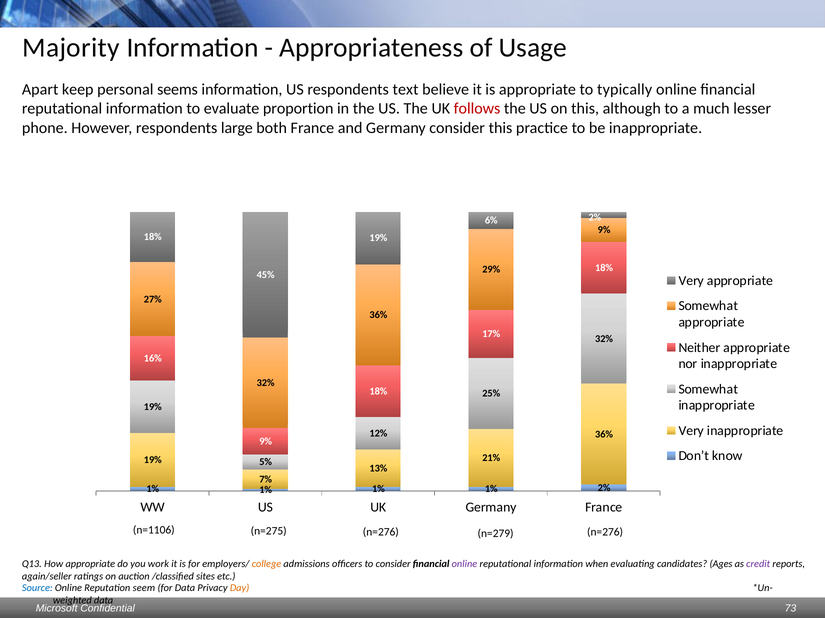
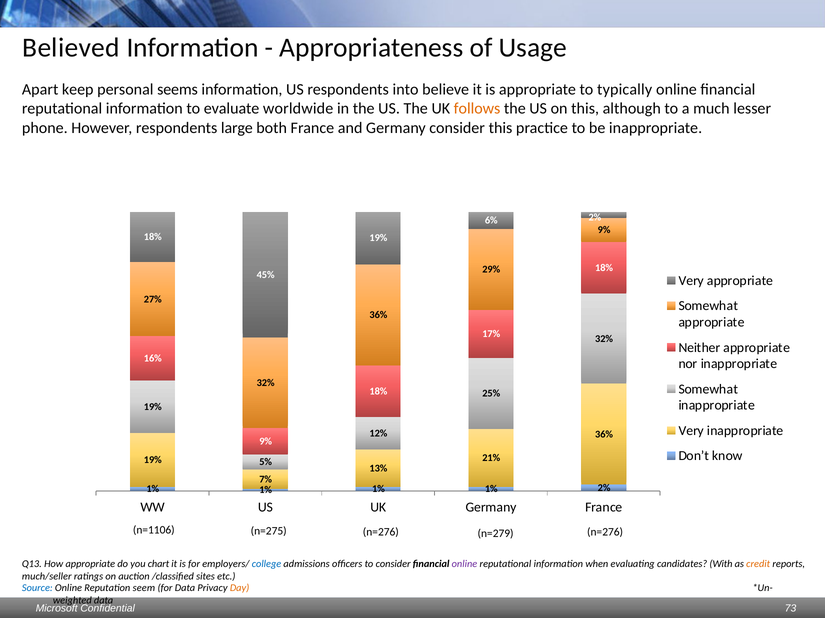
Majority: Majority -> Believed
text: text -> into
proportion: proportion -> worldwide
follows colour: red -> orange
work: work -> chart
college colour: orange -> blue
Ages: Ages -> With
credit colour: purple -> orange
again/seller: again/seller -> much/seller
